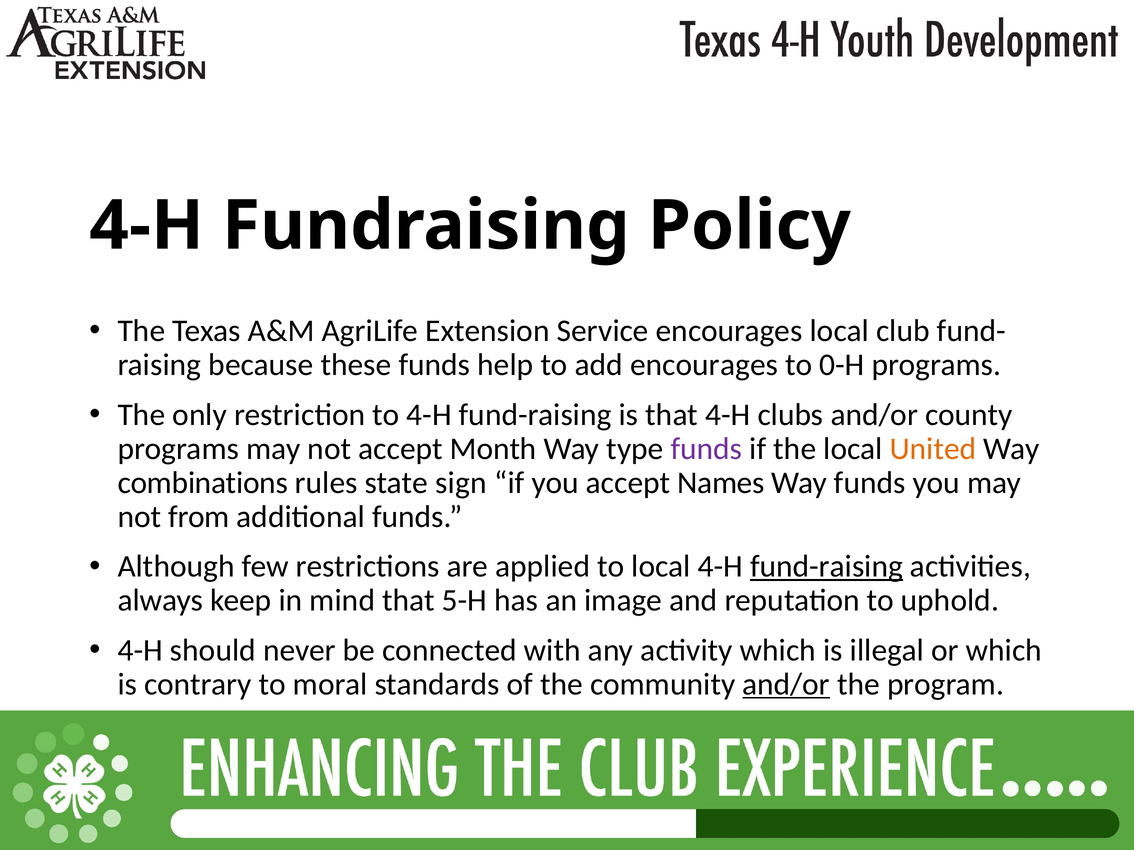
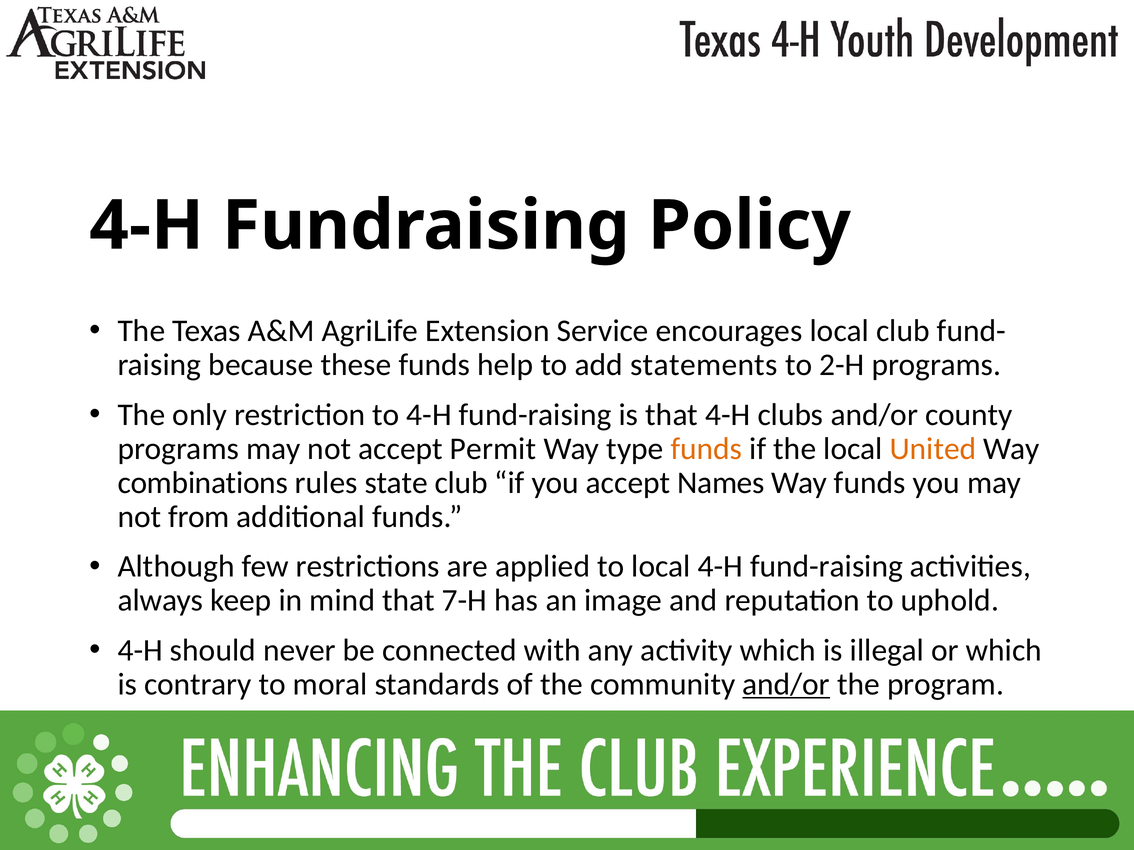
add encourages: encourages -> statements
0-H: 0-H -> 2-H
Month: Month -> Permit
funds at (706, 449) colour: purple -> orange
state sign: sign -> club
fund-raising at (827, 567) underline: present -> none
5-H: 5-H -> 7-H
